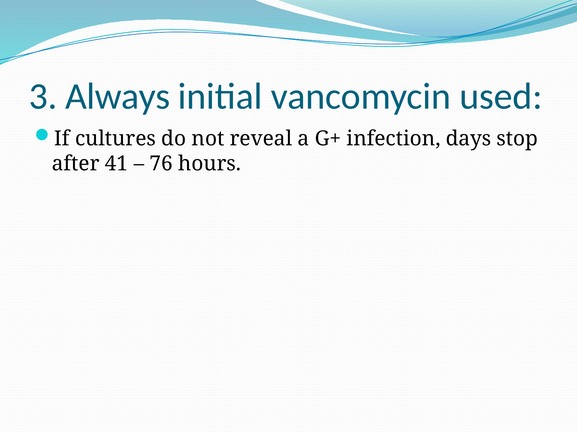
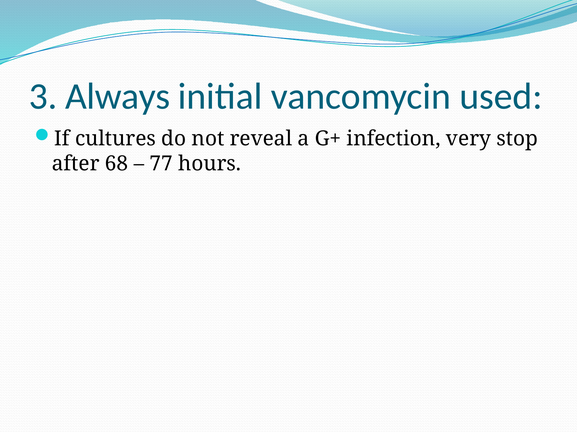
days: days -> very
41: 41 -> 68
76: 76 -> 77
